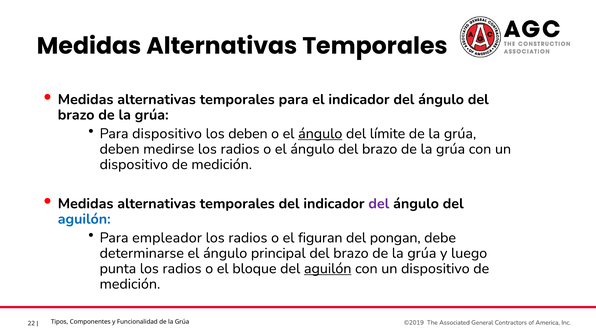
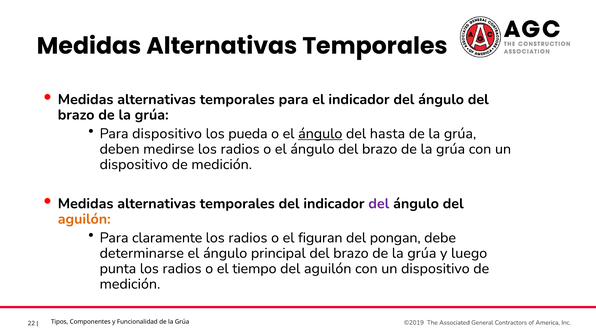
los deben: deben -> pueda
límite: límite -> hasta
aguilón at (84, 219) colour: blue -> orange
empleador: empleador -> claramente
bloque: bloque -> tiempo
aguilón at (328, 269) underline: present -> none
